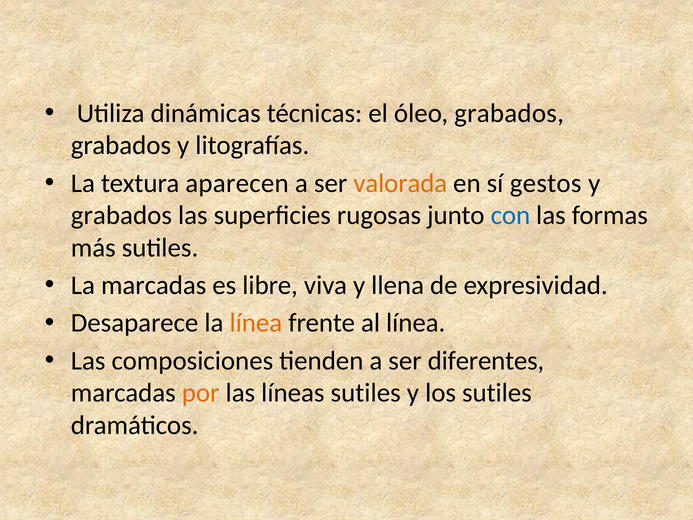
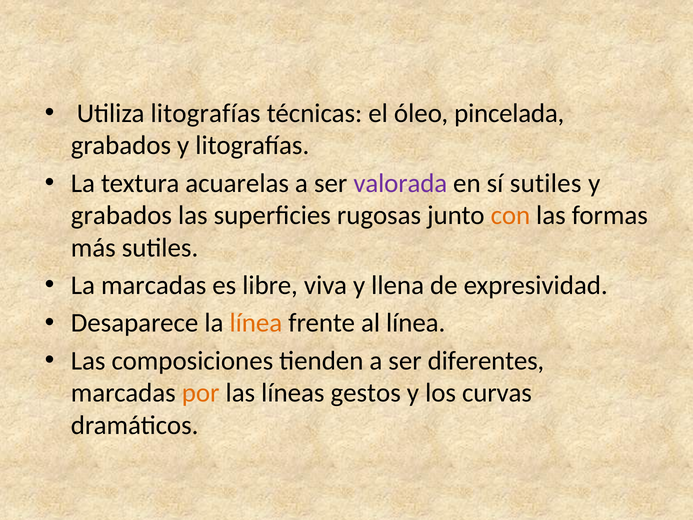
Utiliza dinámicas: dinámicas -> litografías
óleo grabados: grabados -> pincelada
aparecen: aparecen -> acuarelas
valorada colour: orange -> purple
sí gestos: gestos -> sutiles
con colour: blue -> orange
líneas sutiles: sutiles -> gestos
los sutiles: sutiles -> curvas
